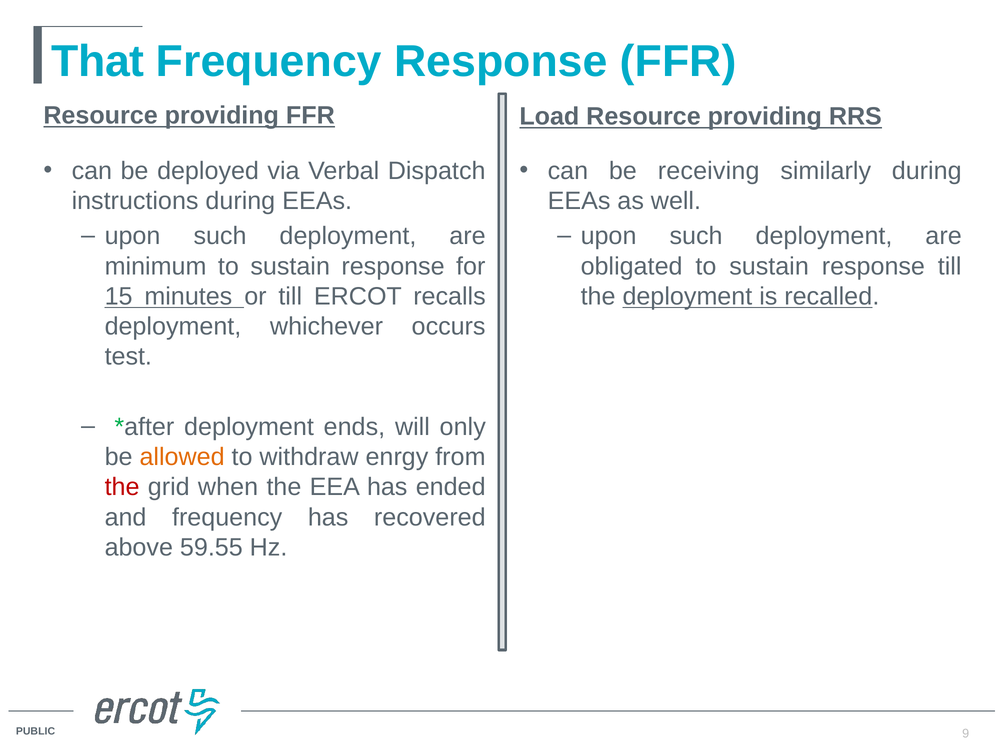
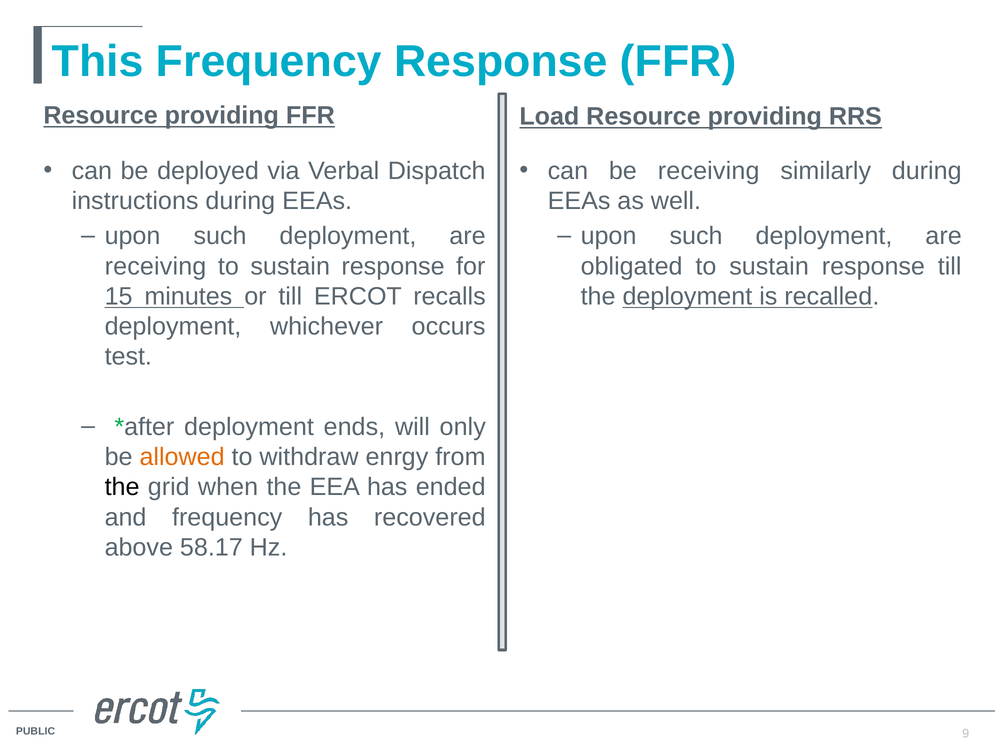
That: That -> This
minimum at (156, 267): minimum -> receiving
the at (122, 488) colour: red -> black
59.55: 59.55 -> 58.17
